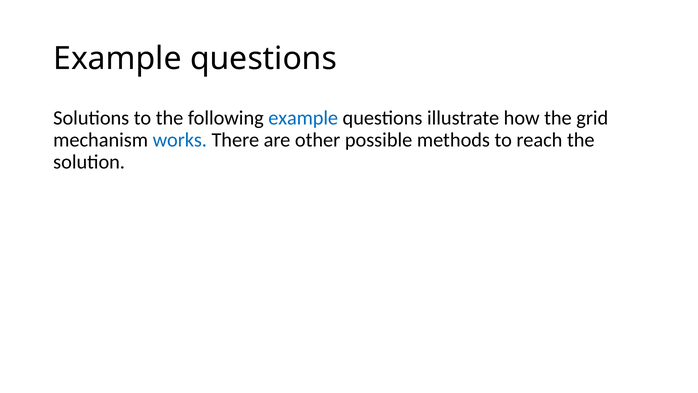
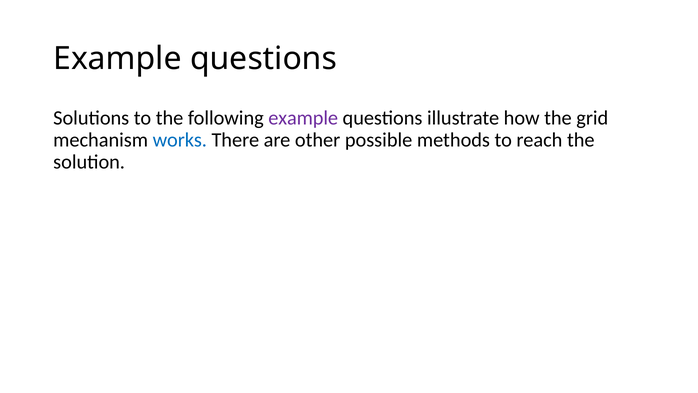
example at (303, 118) colour: blue -> purple
